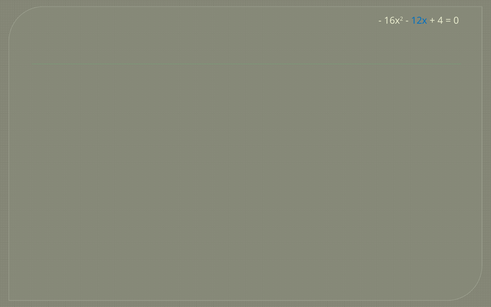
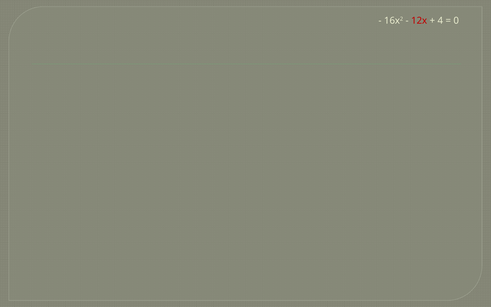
12x colour: blue -> red
